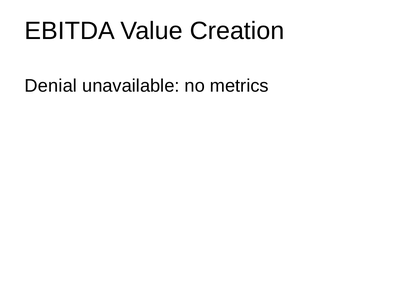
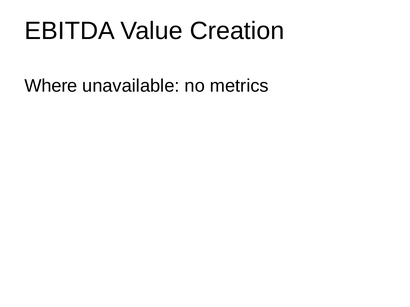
Denial: Denial -> Where
